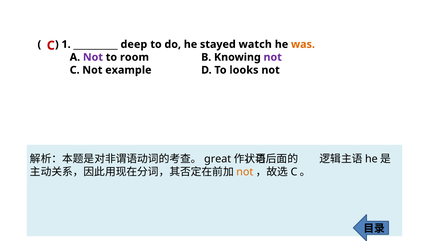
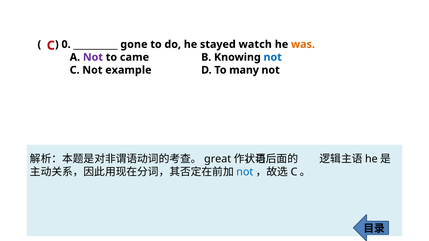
1: 1 -> 0
deep: deep -> gone
room: room -> came
not at (273, 57) colour: purple -> blue
looks: looks -> many
not at (245, 172) colour: orange -> blue
